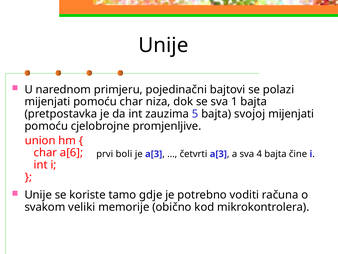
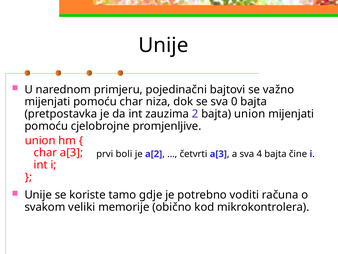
polazi: polazi -> važno
1: 1 -> 0
5: 5 -> 2
bajta svojoj: svojoj -> union
char a[6: a[6 -> a[3
je a[3: a[3 -> a[2
